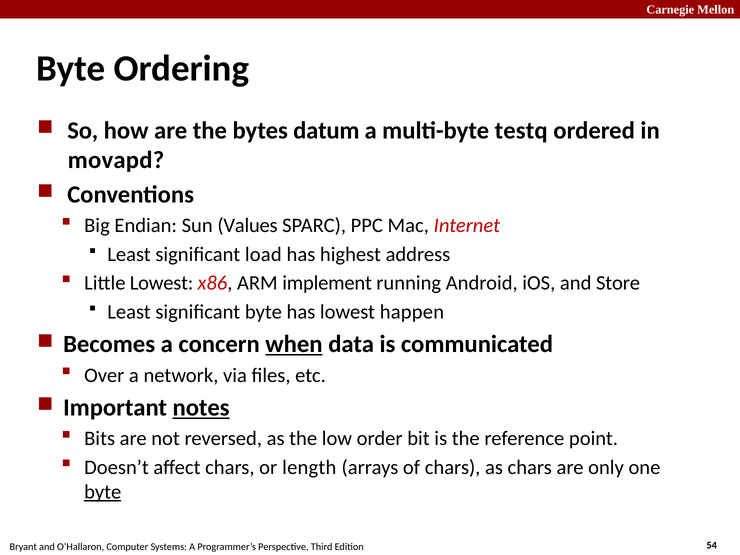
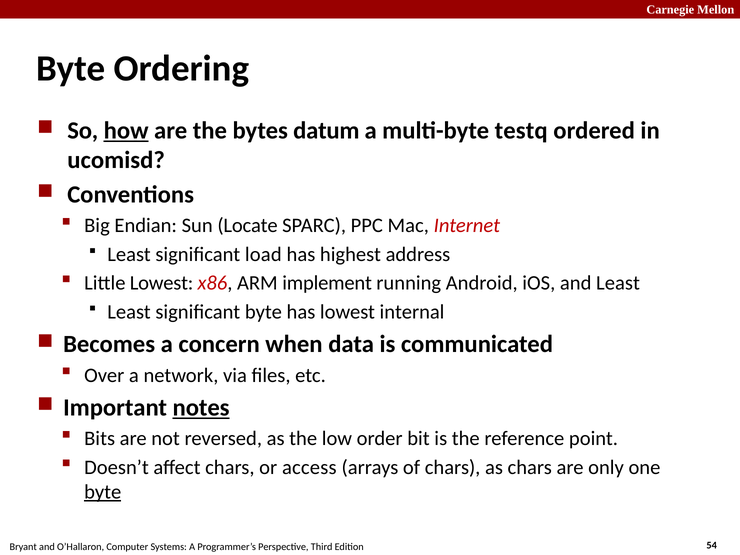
how underline: none -> present
movapd: movapd -> ucomisd
Values: Values -> Locate
and Store: Store -> Least
happen: happen -> internal
when underline: present -> none
length: length -> access
